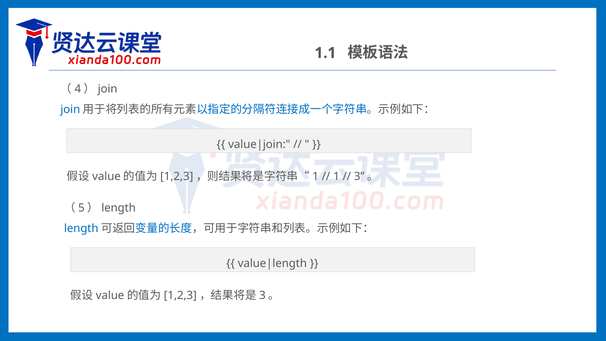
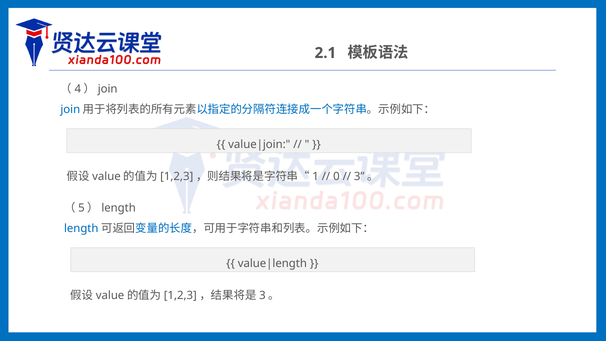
1.1: 1.1 -> 2.1
1: 1 -> 0
